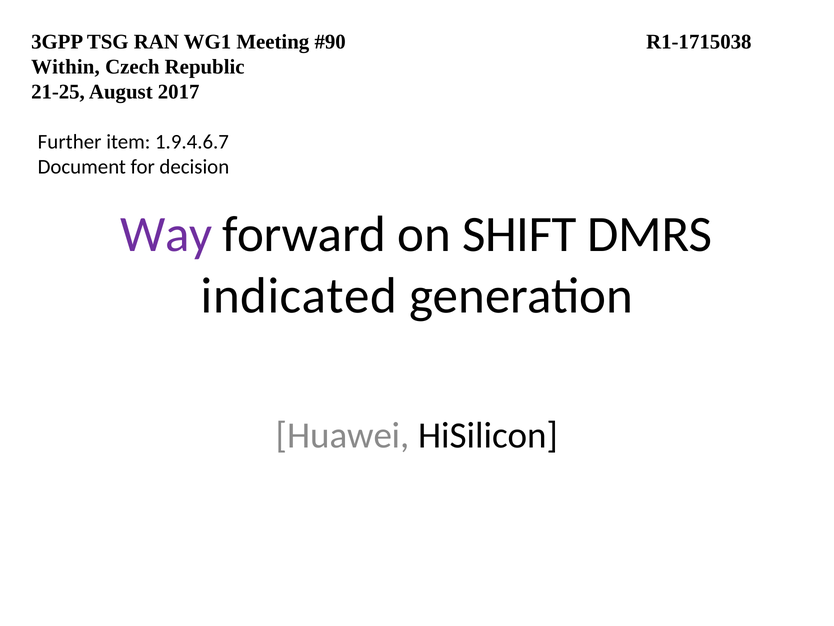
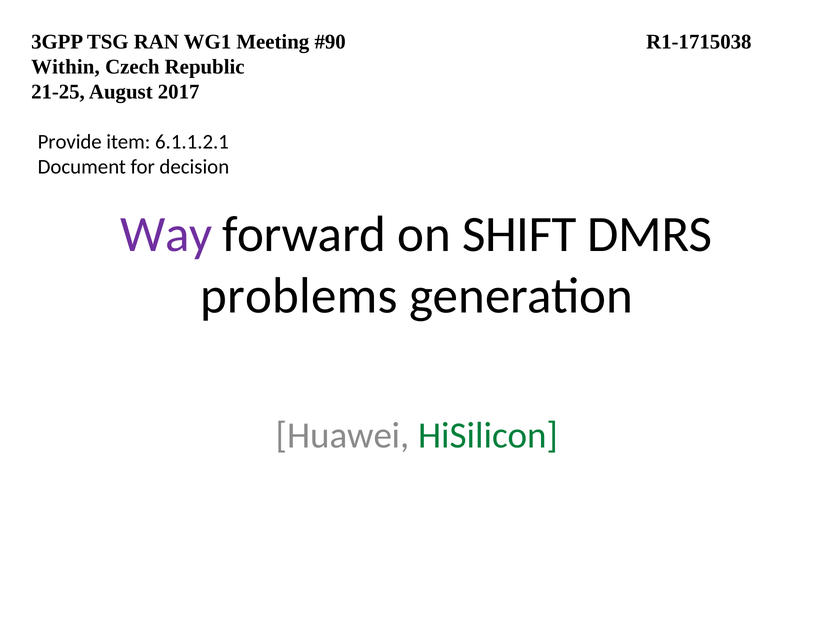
Further: Further -> Provide
1.9.4.6.7: 1.9.4.6.7 -> 6.1.1.2.1
indicated: indicated -> problems
HiSilicon colour: black -> green
